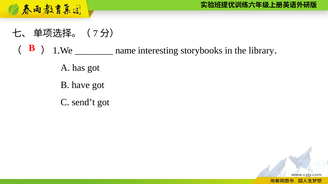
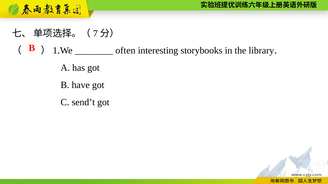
name: name -> often
